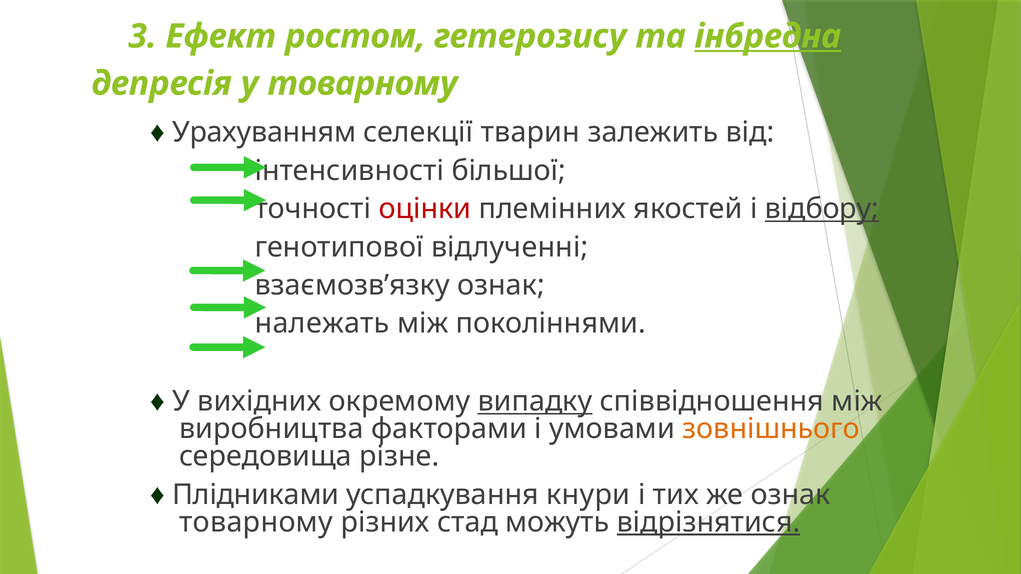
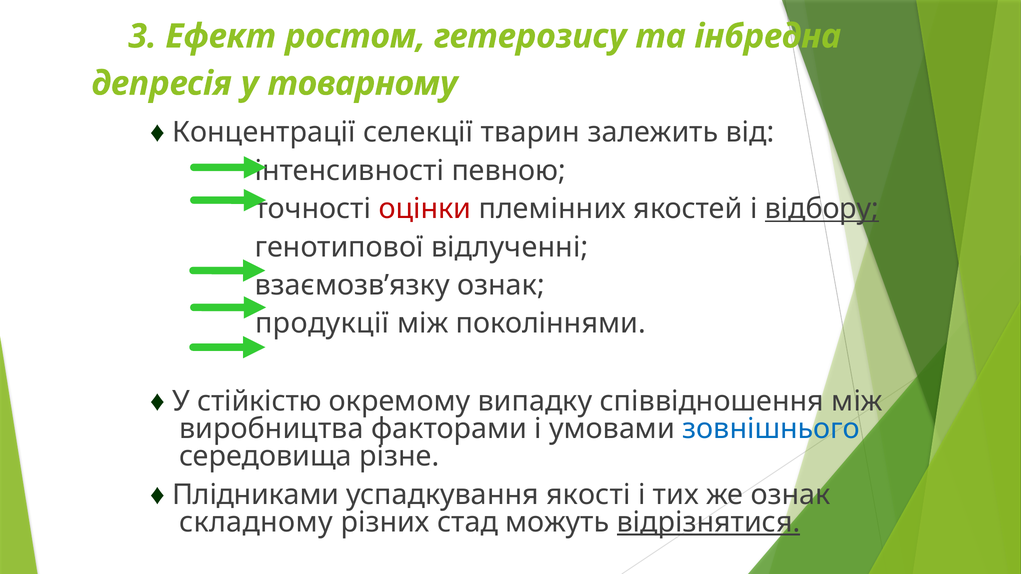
інбредна underline: present -> none
Урахуванням: Урахуванням -> Концентрації
більшої: більшої -> певною
належать: належать -> продукції
вихідних: вихідних -> стійкістю
випадку underline: present -> none
зовнішнього colour: orange -> blue
кнури: кнури -> якості
товарному at (256, 522): товарному -> складному
